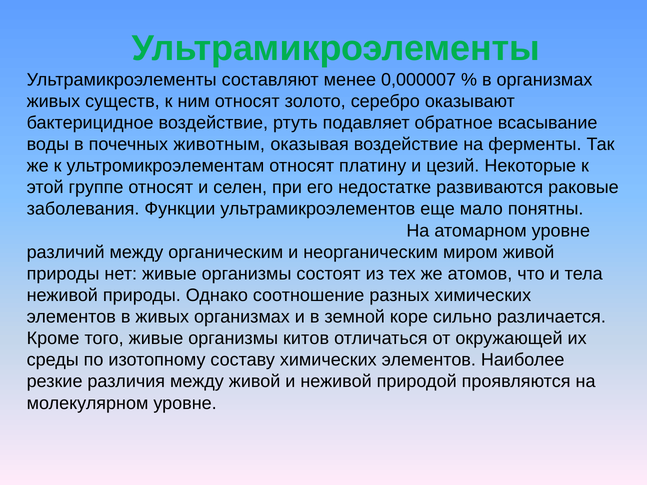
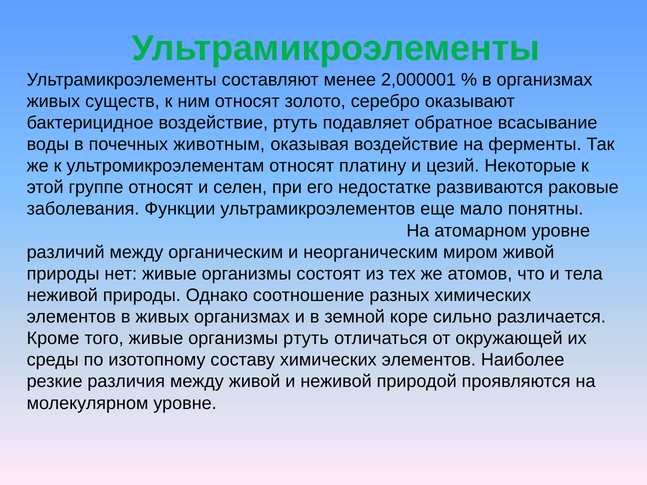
0,000007: 0,000007 -> 2,000001
организмы китов: китов -> ртуть
